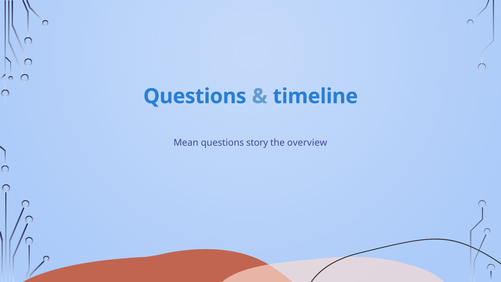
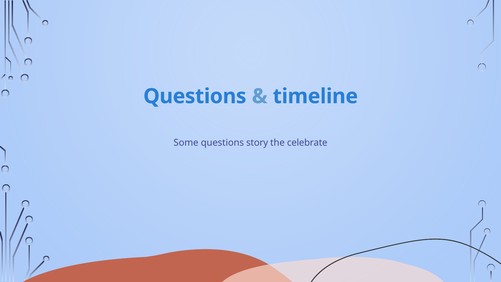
Mean: Mean -> Some
overview: overview -> celebrate
